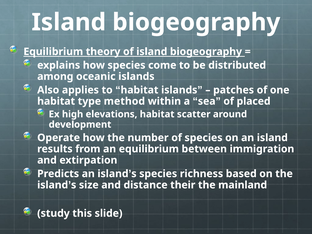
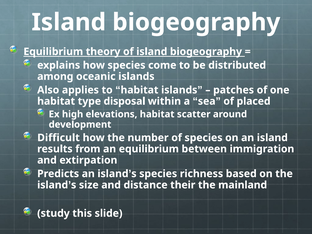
method: method -> disposal
Operate: Operate -> Difficult
